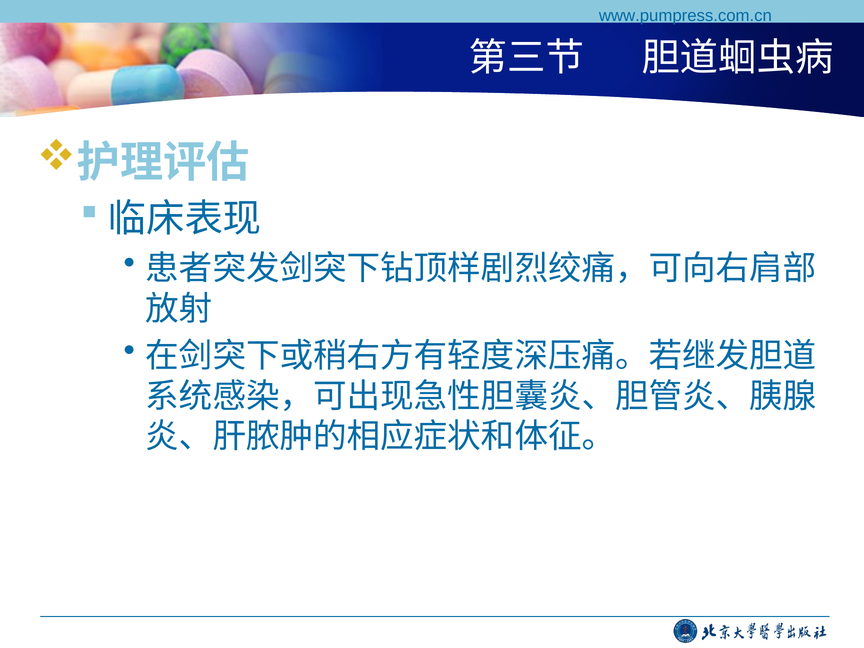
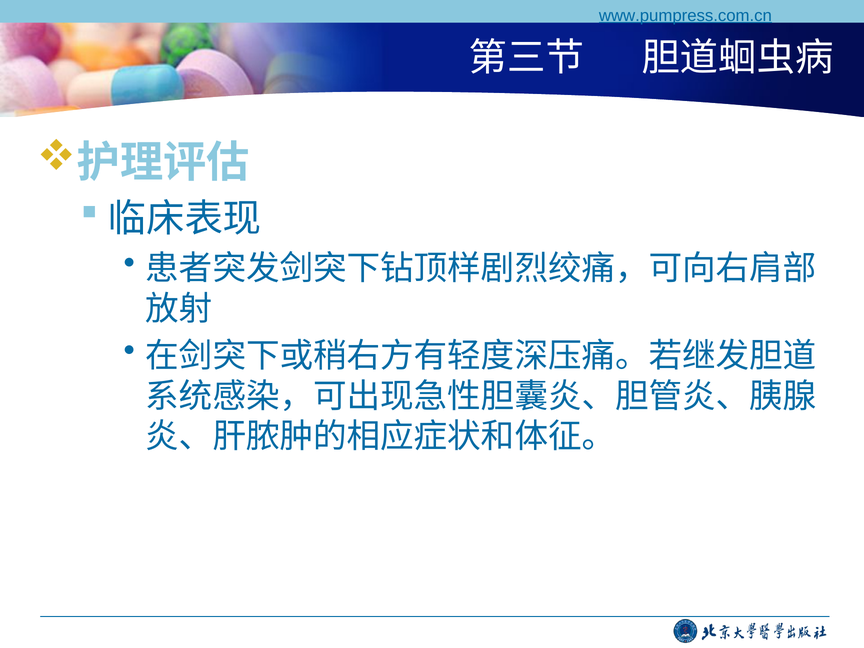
www.pumpress.com.cn underline: none -> present
